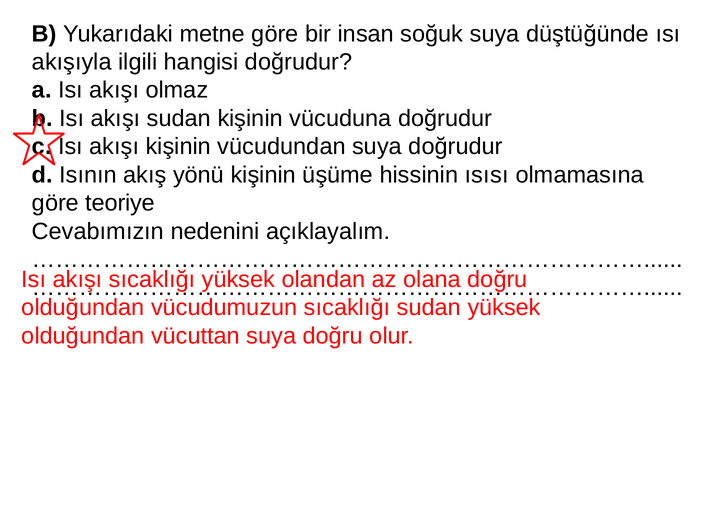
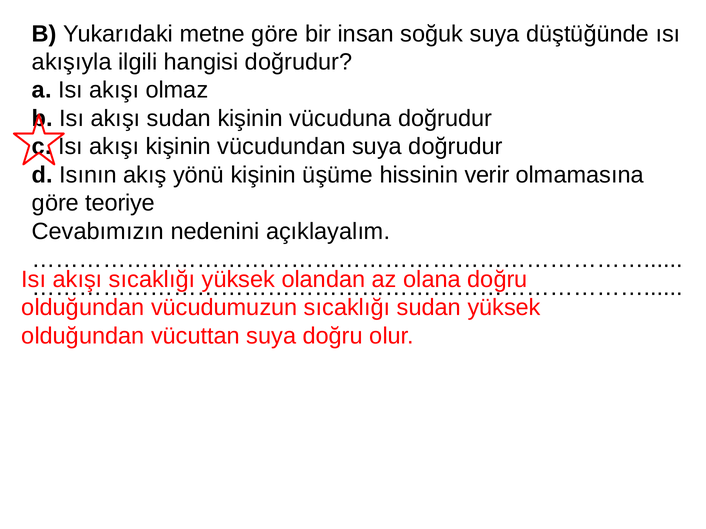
ısısı: ısısı -> verir
